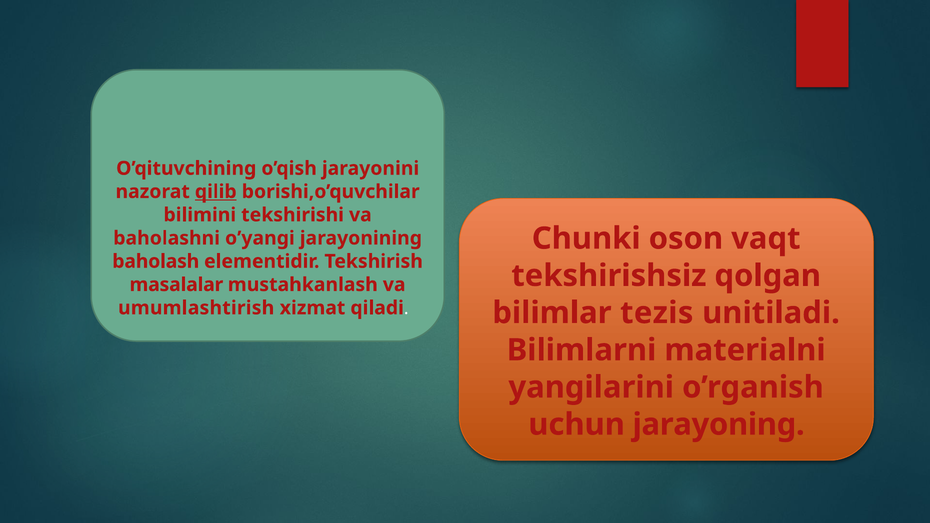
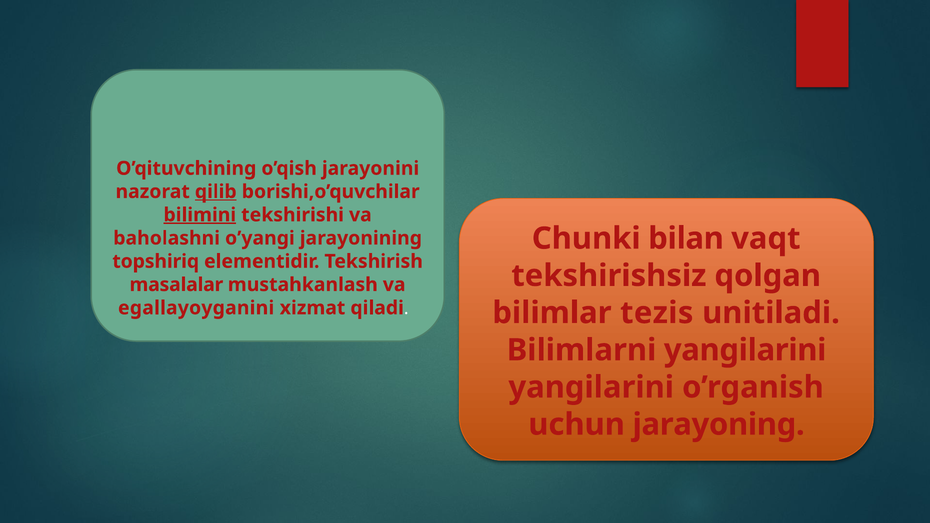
bilimini underline: none -> present
oson: oson -> bilan
baholash: baholash -> topshiriq
umumlashtirish: umumlashtirish -> egallayoyganini
Bilimlarni materialni: materialni -> yangilarini
